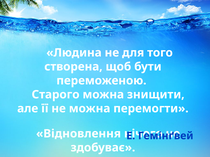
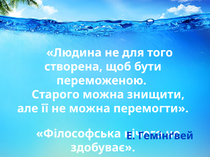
Відновлення: Відновлення -> Філософська
